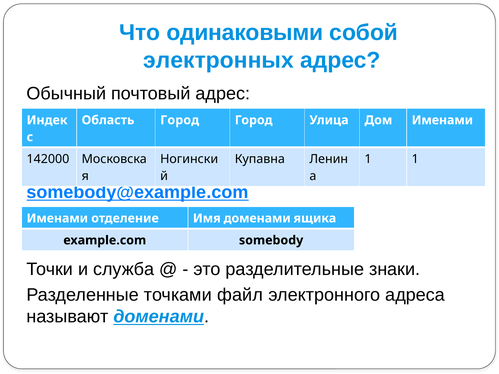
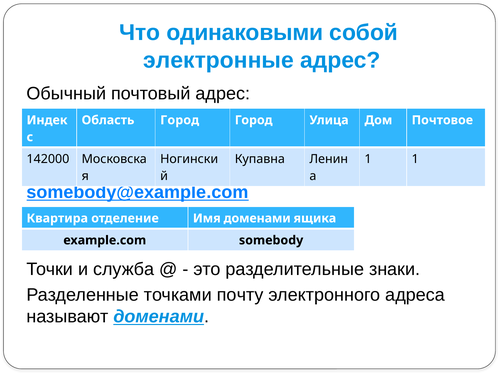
электронных: электронных -> электронные
Дом Именами: Именами -> Почтовое
Именами at (57, 218): Именами -> Квартира
файл: файл -> почту
